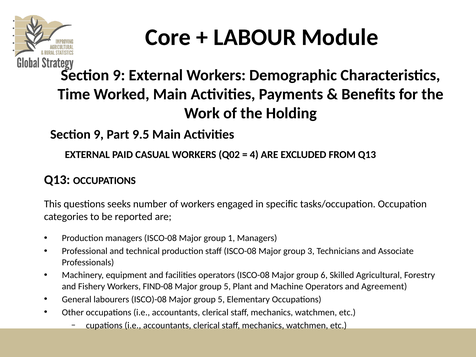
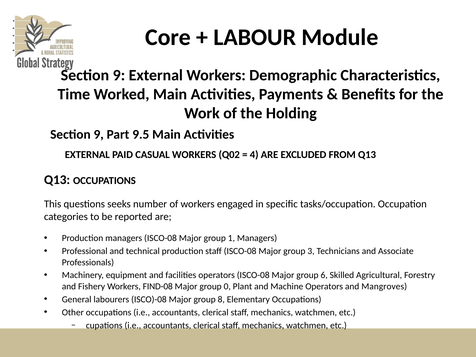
5 at (227, 286): 5 -> 0
Agreement: Agreement -> Mangroves
ISCO)-08 Major group 5: 5 -> 8
